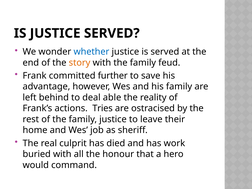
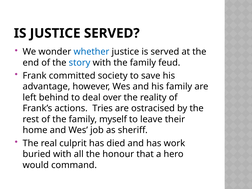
story colour: orange -> blue
further: further -> society
able: able -> over
family justice: justice -> myself
